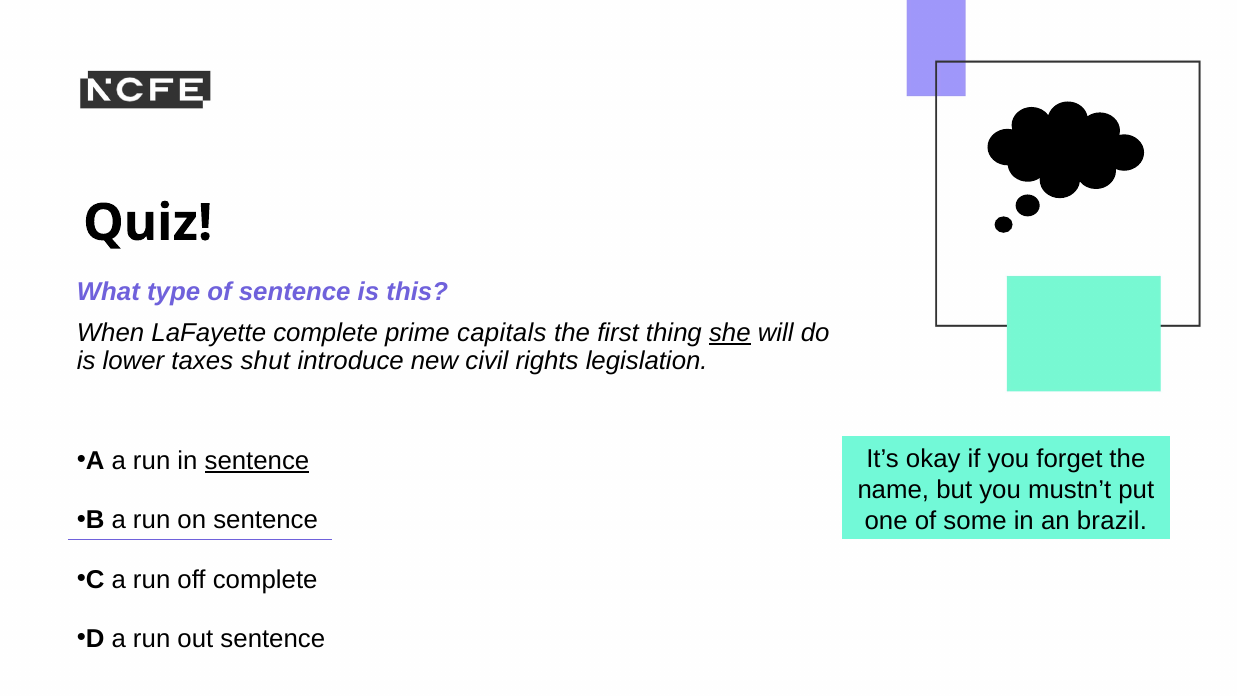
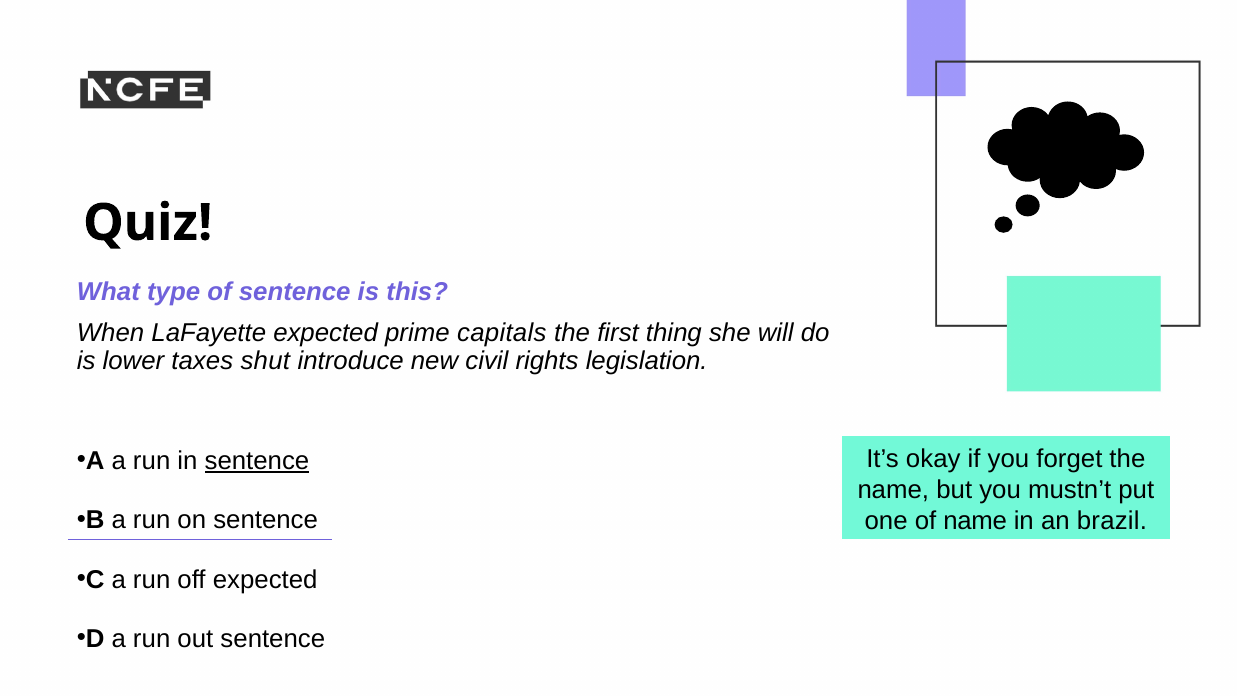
LaFayette complete: complete -> expected
she underline: present -> none
of some: some -> name
off complete: complete -> expected
